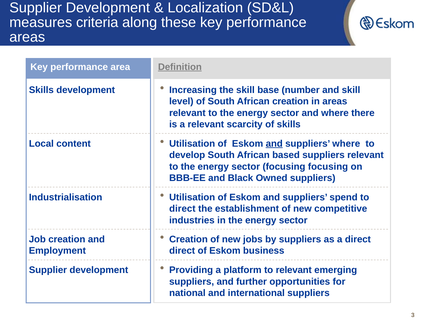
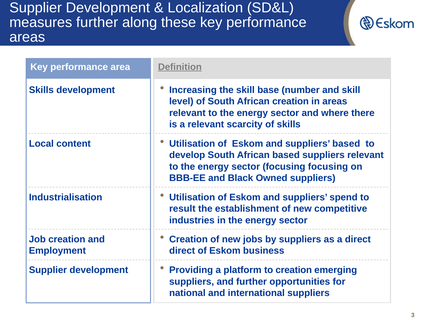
measures criteria: criteria -> further
and at (274, 144) underline: present -> none
suppliers where: where -> based
direct at (182, 209): direct -> result
to relevant: relevant -> creation
